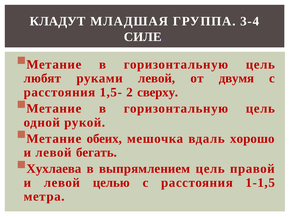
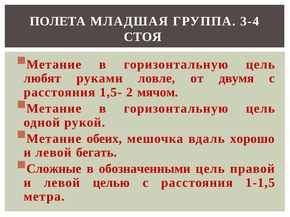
КЛАДУТ: КЛАДУТ -> ПОЛЕТА
СИЛЕ: СИЛЕ -> СТОЯ
руками левой: левой -> ловле
сверху: сверху -> мячом
Хухлаева: Хухлаева -> Сложные
выпрямлением: выпрямлением -> обозначенными
